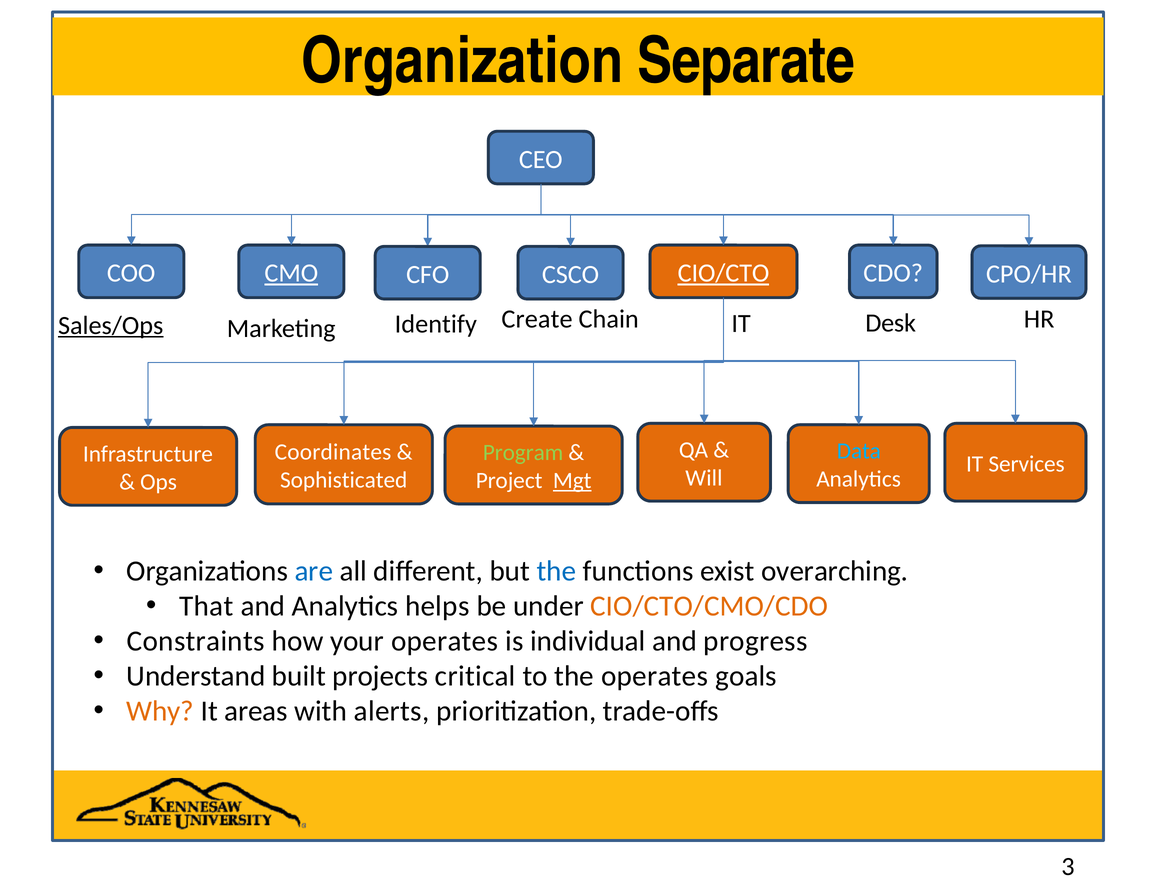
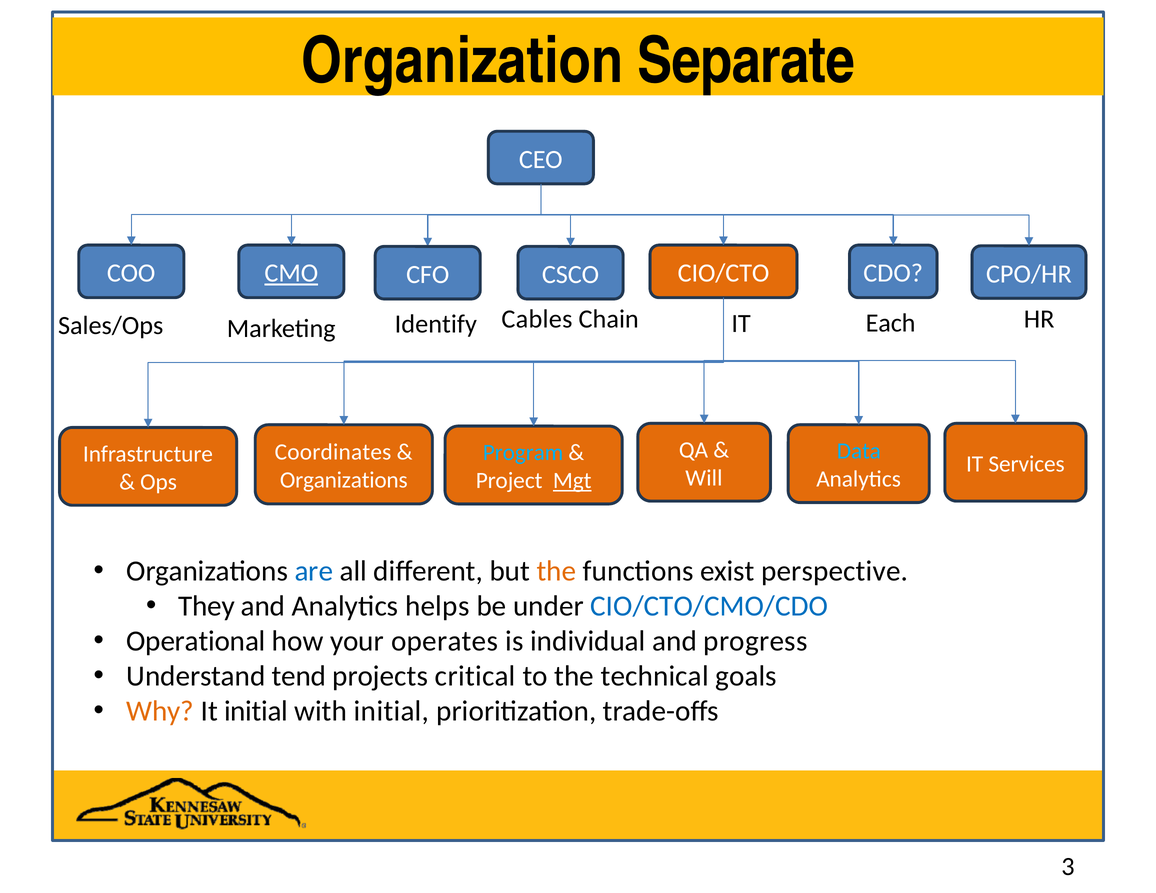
CIO/CTO underline: present -> none
Sales/Ops underline: present -> none
Create: Create -> Cables
Desk: Desk -> Each
Program colour: light green -> light blue
Sophisticated at (344, 480): Sophisticated -> Organizations
the at (557, 571) colour: blue -> orange
overarching: overarching -> perspective
That: That -> They
CIO/CTO/CMO/CDO colour: orange -> blue
Constraints: Constraints -> Operational
built: built -> tend
the operates: operates -> technical
It areas: areas -> initial
with alerts: alerts -> initial
